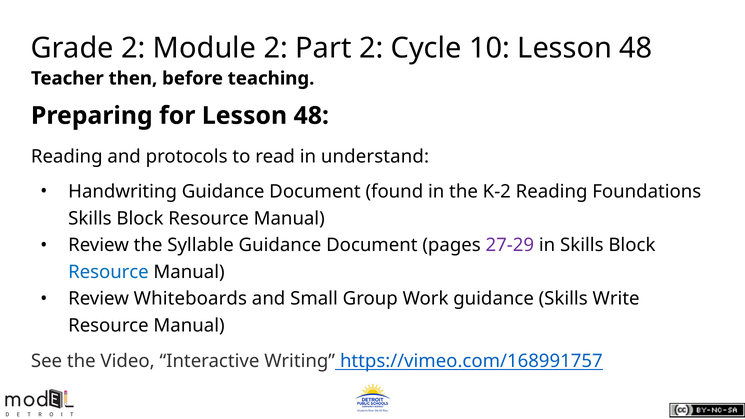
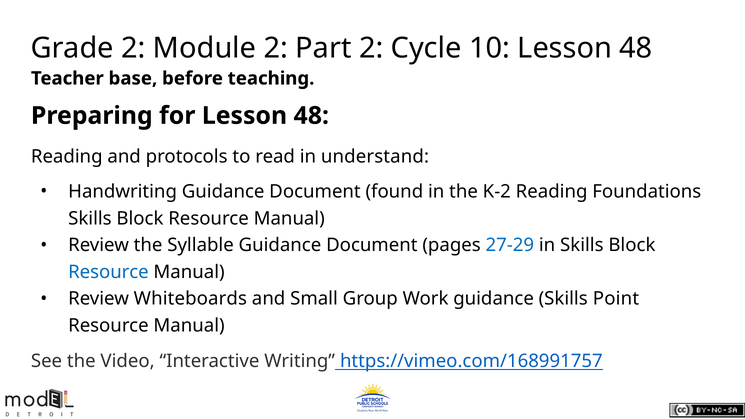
then: then -> base
27-29 colour: purple -> blue
Write: Write -> Point
